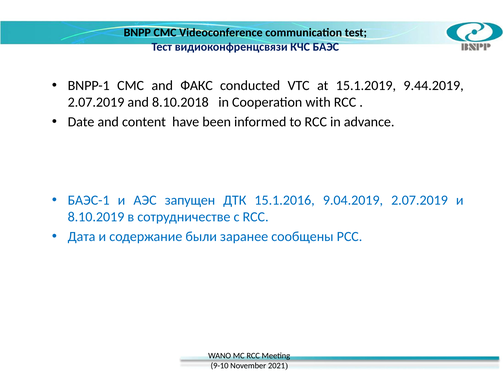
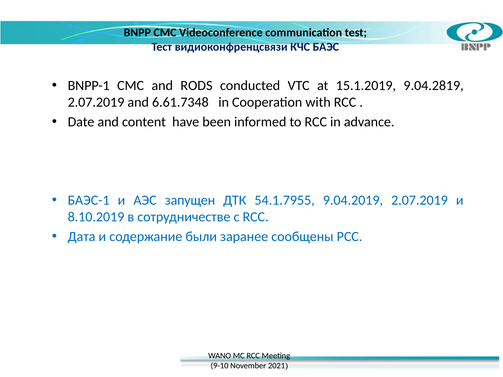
ФАКС: ФАКС -> RODS
9.44.2019: 9.44.2019 -> 9.04.2819
8.10.2018: 8.10.2018 -> 6.61.7348
15.1.2016: 15.1.2016 -> 54.1.7955
